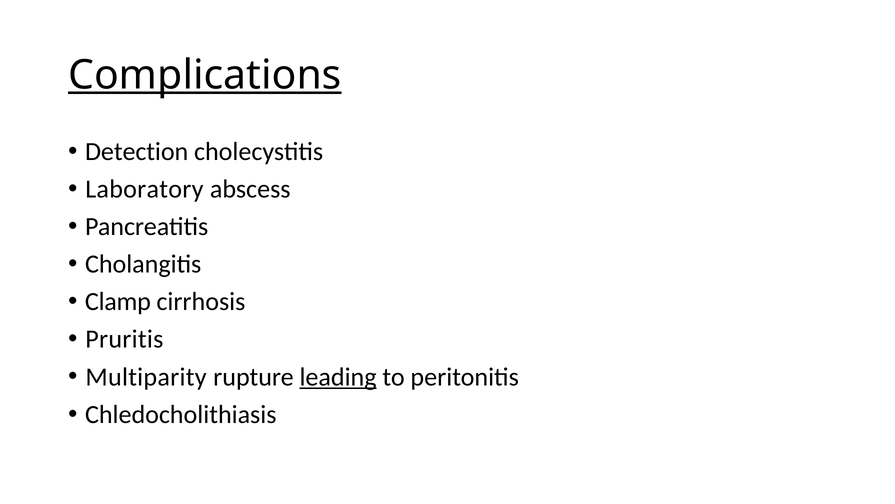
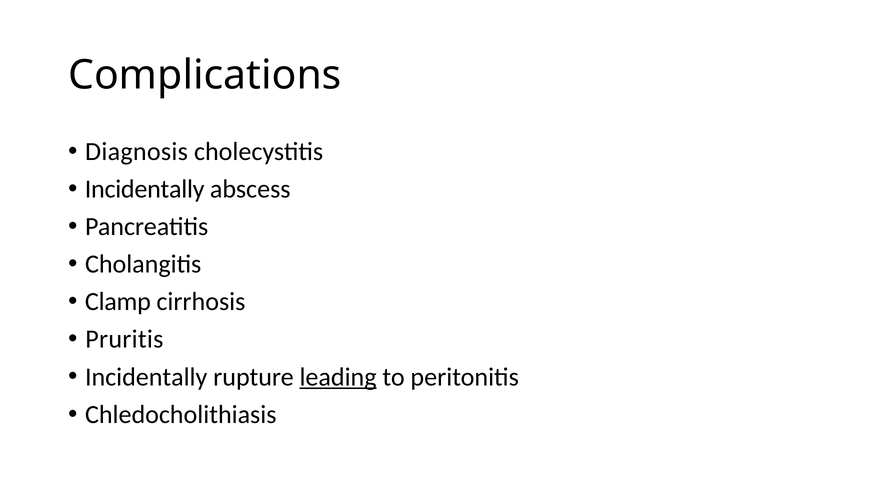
Complications underline: present -> none
Detection: Detection -> Diagnosis
Laboratory at (144, 189): Laboratory -> Incidentally
Multiparity at (146, 376): Multiparity -> Incidentally
